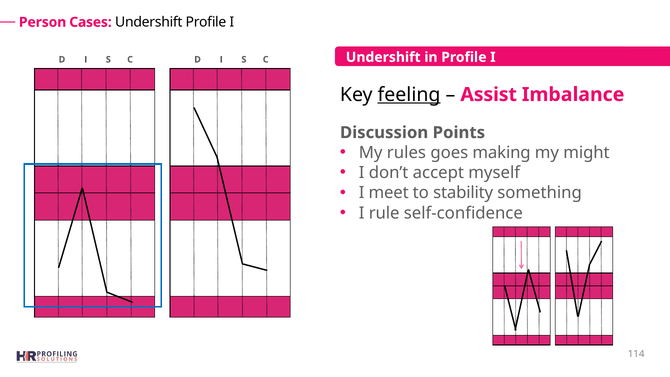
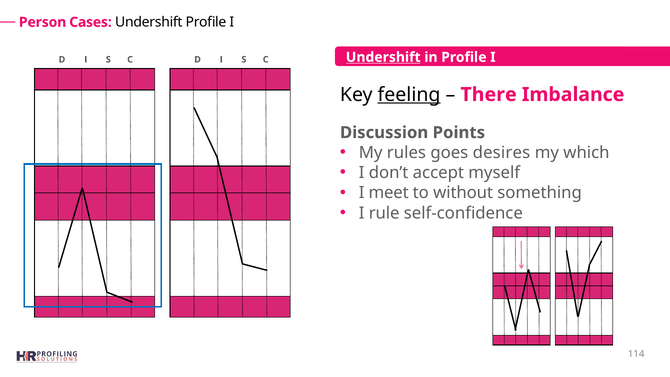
Undershift at (383, 57) underline: none -> present
Assist: Assist -> There
making: making -> desires
might: might -> which
stability: stability -> without
